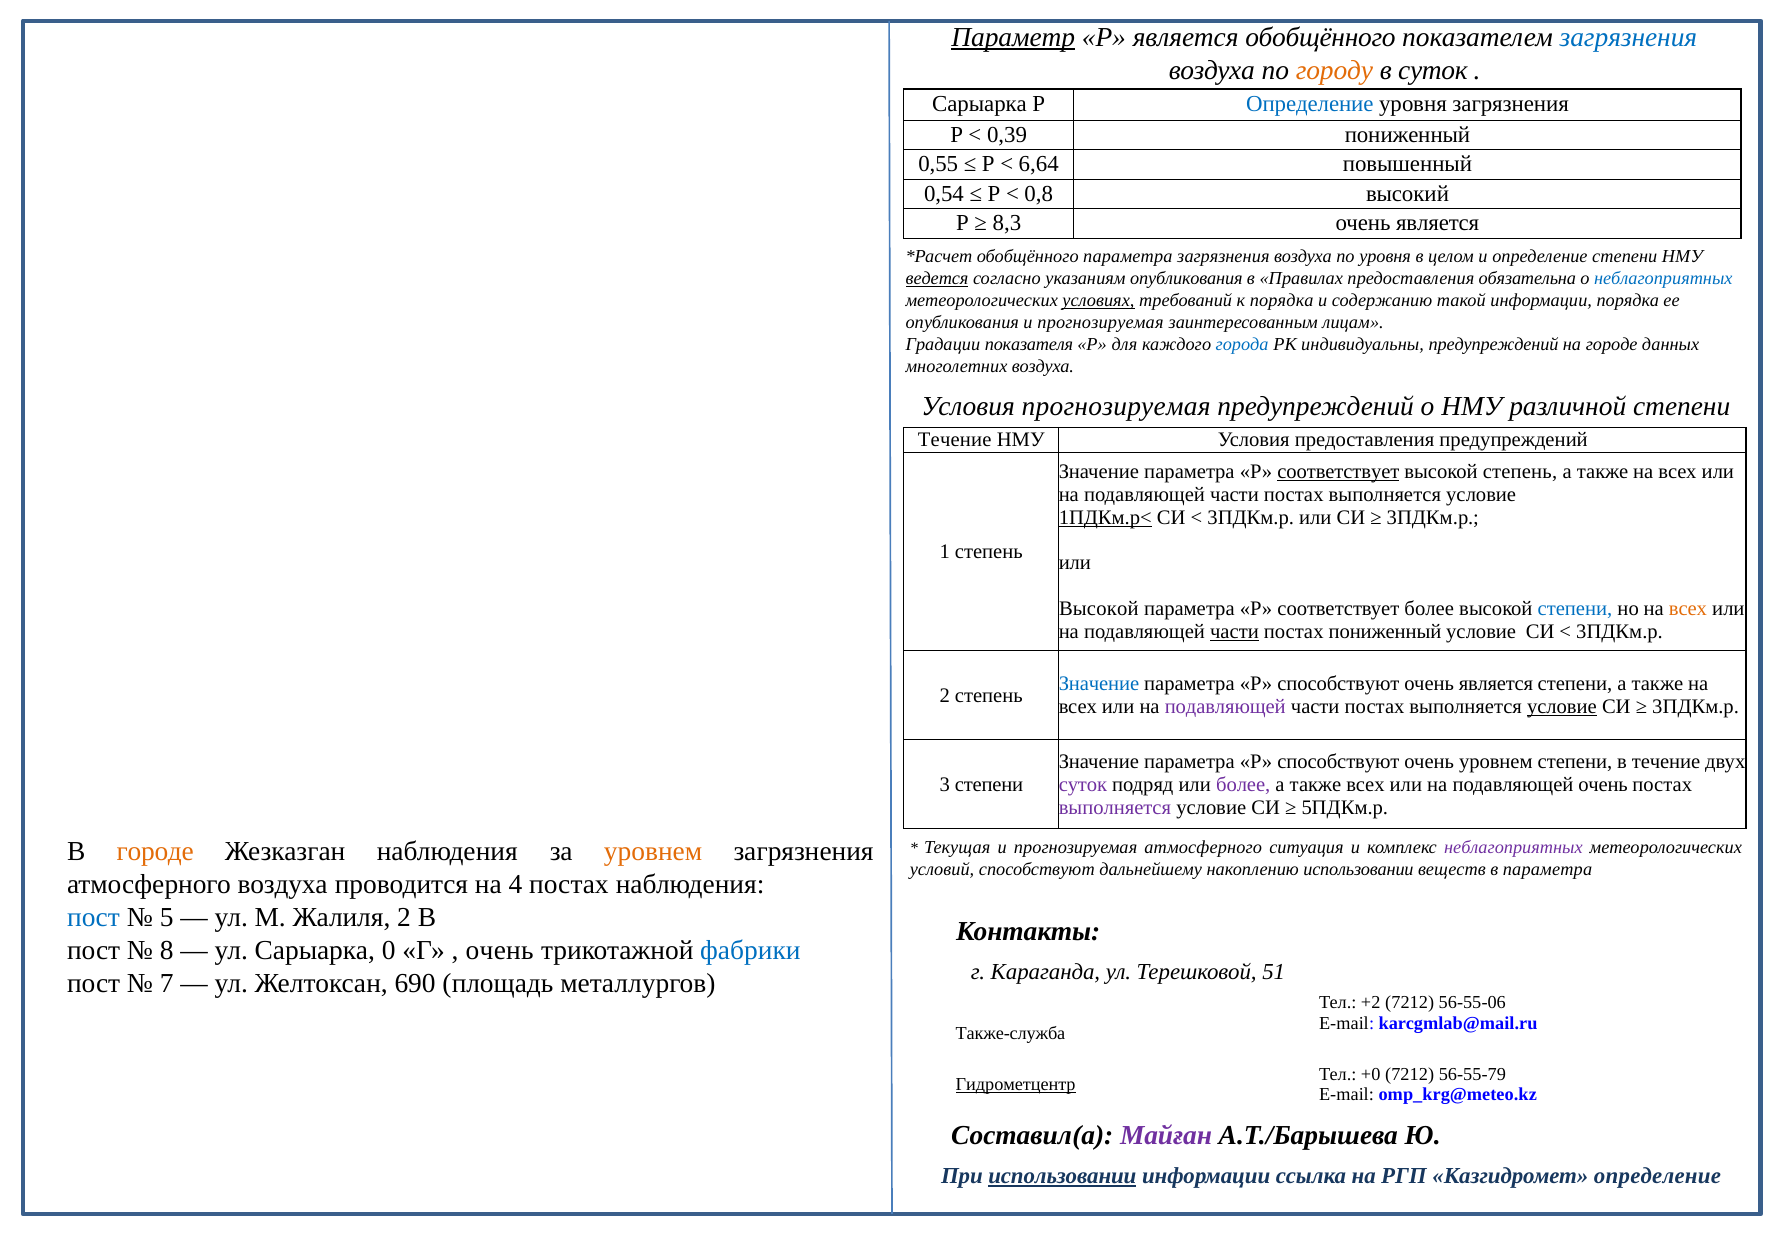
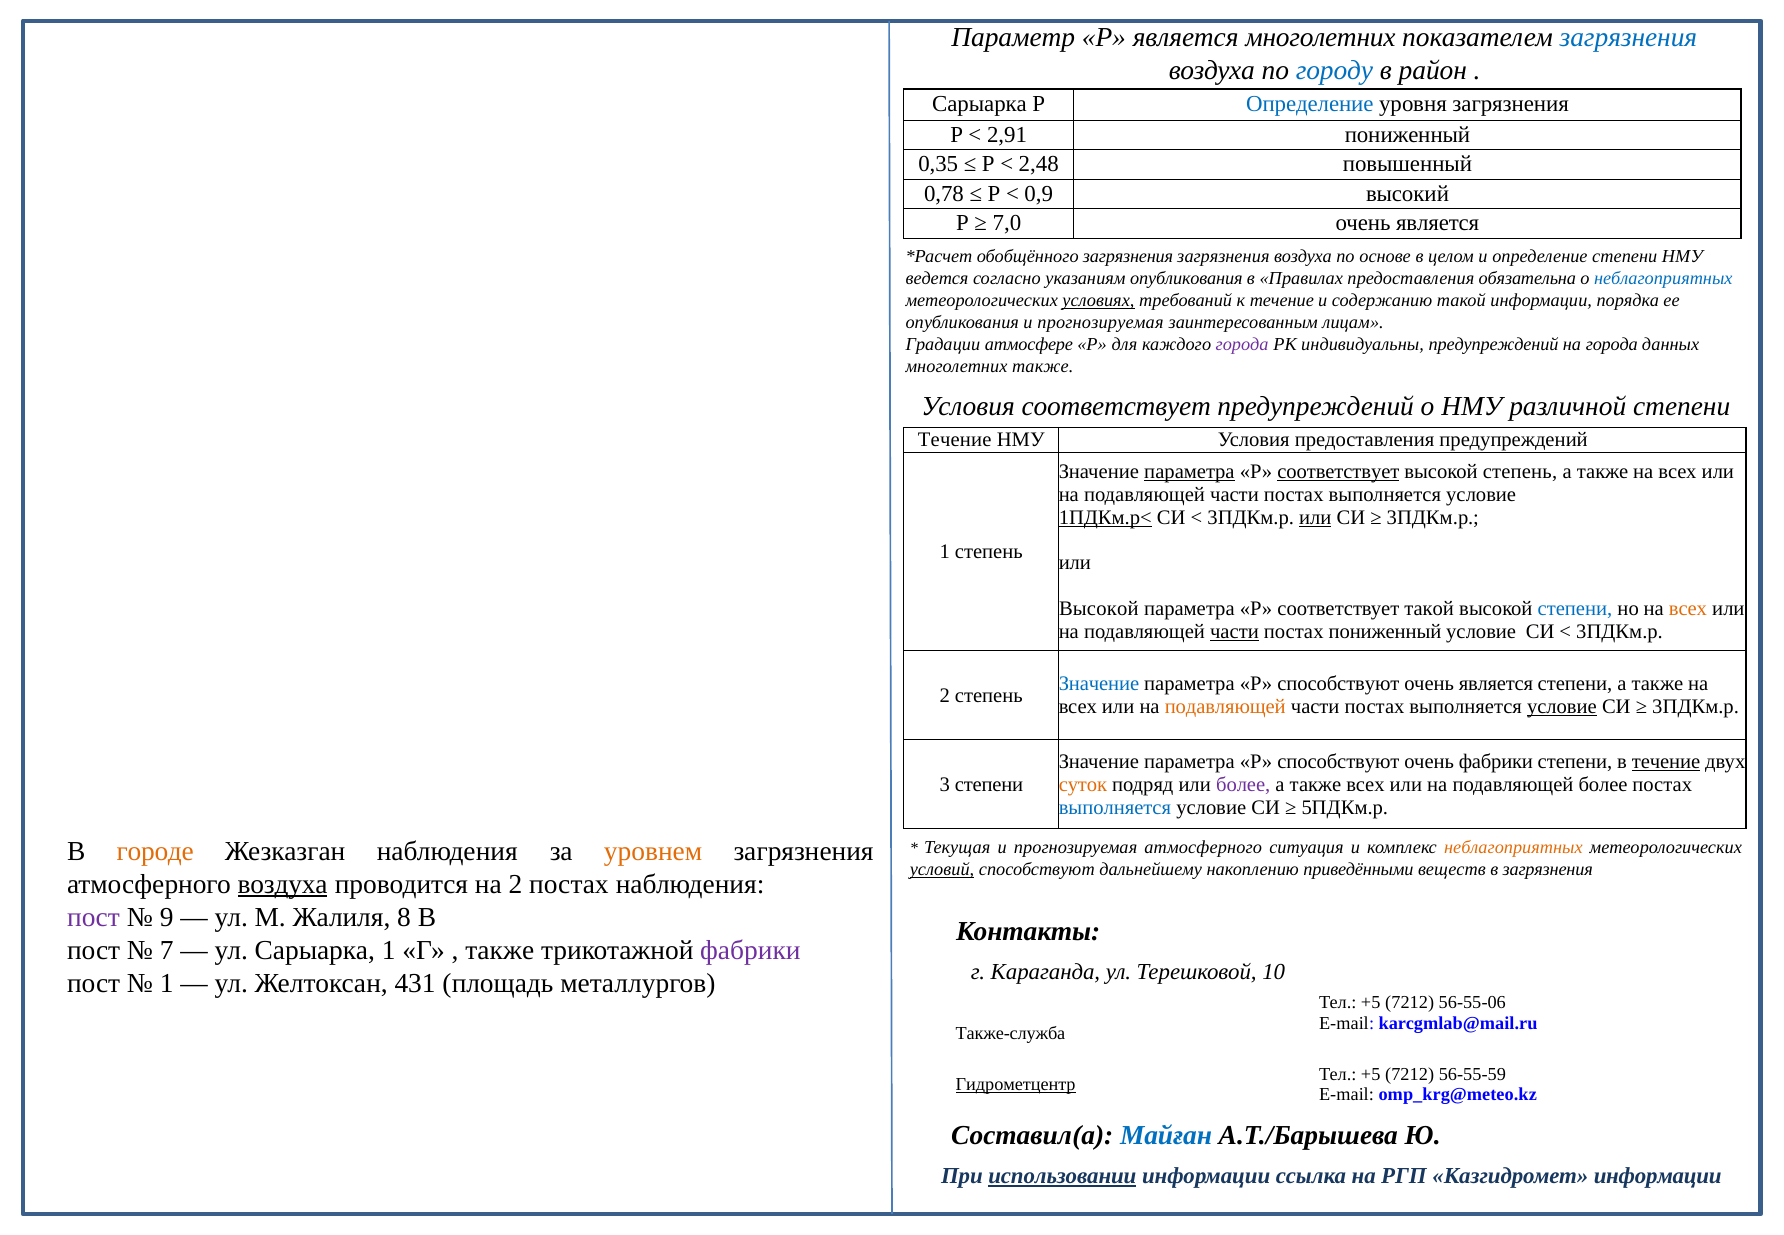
Параметр underline: present -> none
является обобщённого: обобщённого -> многолетних
городу colour: orange -> blue
в суток: суток -> район
0,39: 0,39 -> 2,91
0,55: 0,55 -> 0,35
6,64: 6,64 -> 2,48
0,54: 0,54 -> 0,78
0,8: 0,8 -> 0,9
8,3: 8,3 -> 7,0
обобщённого параметра: параметра -> загрязнения
по уровня: уровня -> основе
ведется underline: present -> none
к порядка: порядка -> течение
показателя: показателя -> атмосфере
города at (1242, 344) colour: blue -> purple
на городе: городе -> города
многолетних воздуха: воздуха -> также
Условия прогнозируемая: прогнозируемая -> соответствует
параметра at (1189, 472) underline: none -> present
или at (1315, 517) underline: none -> present
соответствует более: более -> такой
подавляющей at (1225, 707) colour: purple -> orange
очень уровнем: уровнем -> фабрики
течение at (1666, 762) underline: none -> present
суток at (1083, 785) colour: purple -> orange
подавляющей очень: очень -> более
выполняется at (1115, 807) colour: purple -> blue
неблагоприятных at (1513, 848) colour: purple -> orange
условий underline: none -> present
накоплению использовании: использовании -> приведёнными
в параметра: параметра -> загрязнения
воздуха at (283, 884) underline: none -> present
на 4: 4 -> 2
пост at (94, 917) colour: blue -> purple
5: 5 -> 9
Жалиля 2: 2 -> 8
8: 8 -> 7
Сарыарка 0: 0 -> 1
очень at (500, 950): очень -> также
фабрики at (750, 950) colour: blue -> purple
51: 51 -> 10
7 at (167, 983): 7 -> 1
690: 690 -> 431
+2 at (1371, 1003): +2 -> +5
+0 at (1371, 1074): +0 -> +5
56-55-79: 56-55-79 -> 56-55-59
Майған colour: purple -> blue
Казгидромет определение: определение -> информации
